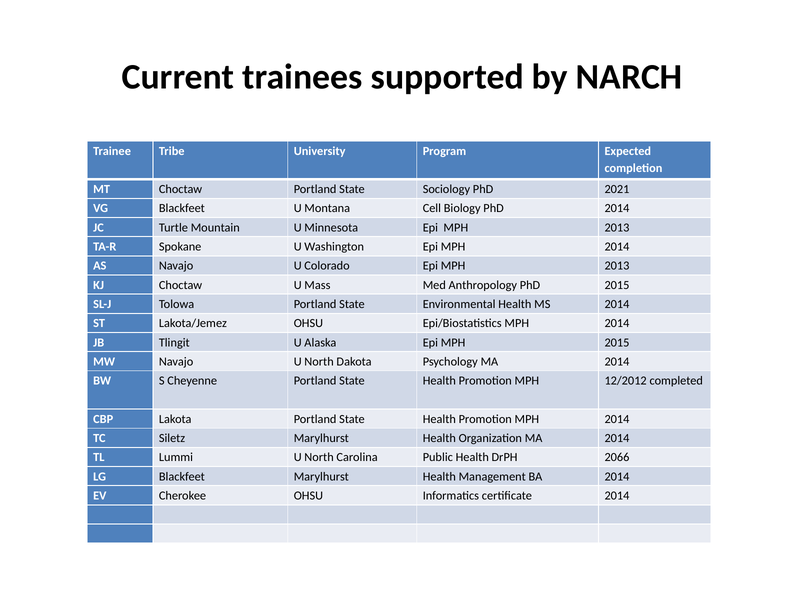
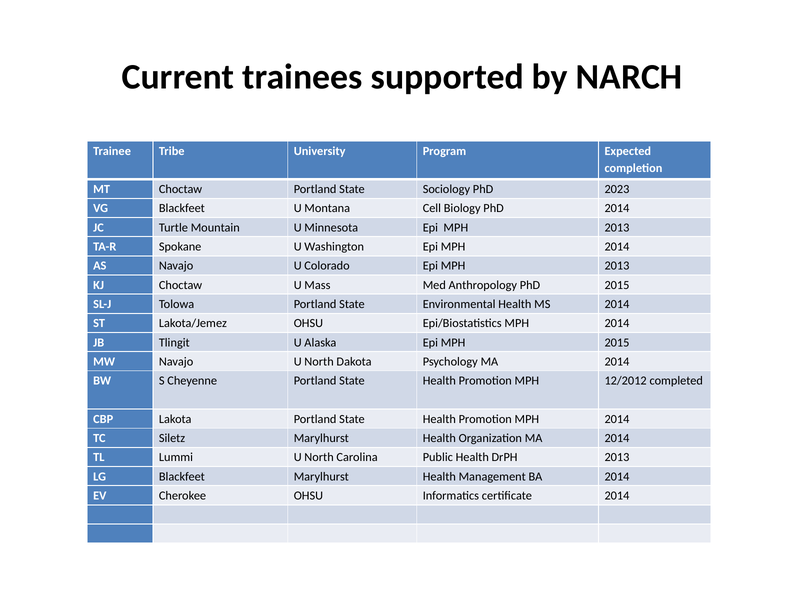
2021: 2021 -> 2023
DrPH 2066: 2066 -> 2013
